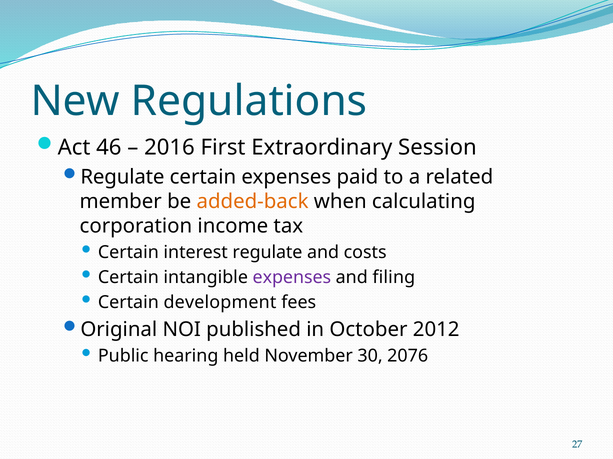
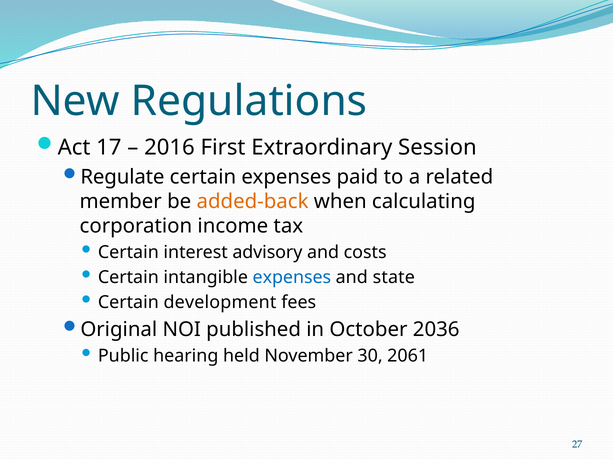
46: 46 -> 17
interest regulate: regulate -> advisory
expenses at (292, 278) colour: purple -> blue
filing: filing -> state
2012: 2012 -> 2036
2076: 2076 -> 2061
